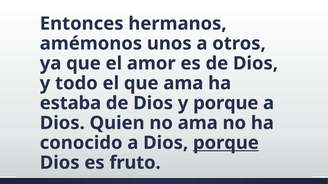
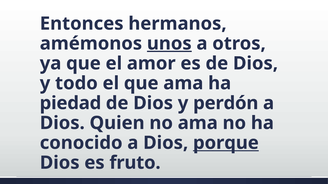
unos underline: none -> present
estaba: estaba -> piedad
y porque: porque -> perdón
